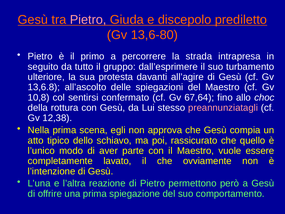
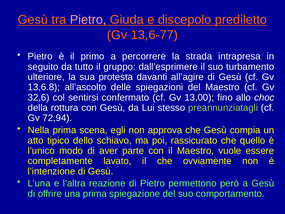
13,6-80: 13,6-80 -> 13,6-77
10,8: 10,8 -> 32,6
67,64: 67,64 -> 13,00
preannunziatagli colour: pink -> light green
12,38: 12,38 -> 72,94
